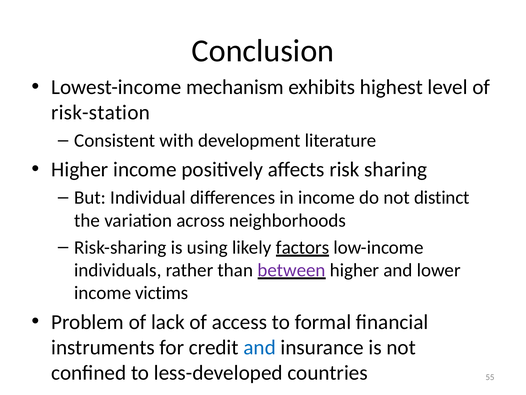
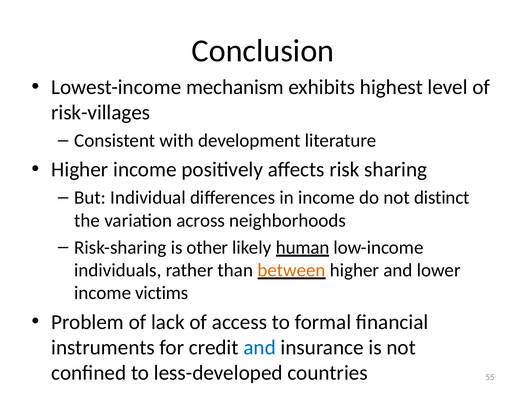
risk-station: risk-station -> risk-villages
using: using -> other
factors: factors -> human
between colour: purple -> orange
